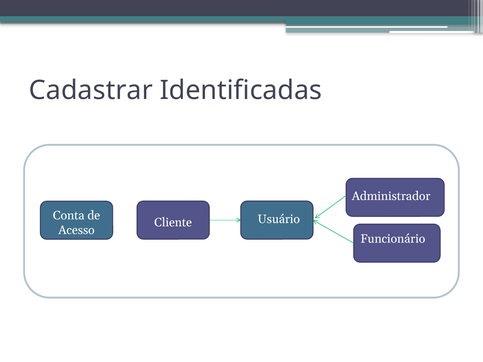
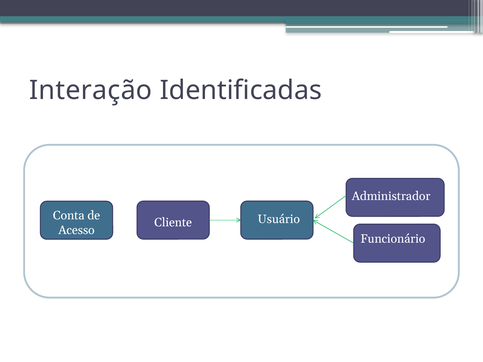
Cadastrar: Cadastrar -> Interação
